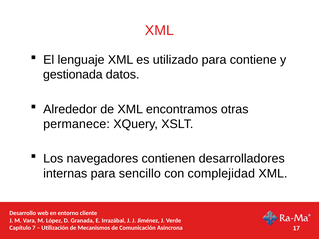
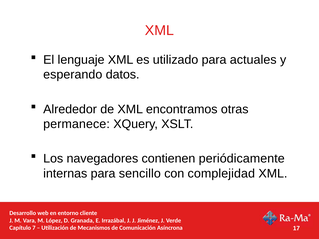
contiene: contiene -> actuales
gestionada: gestionada -> esperando
desarrolladores: desarrolladores -> periódicamente
